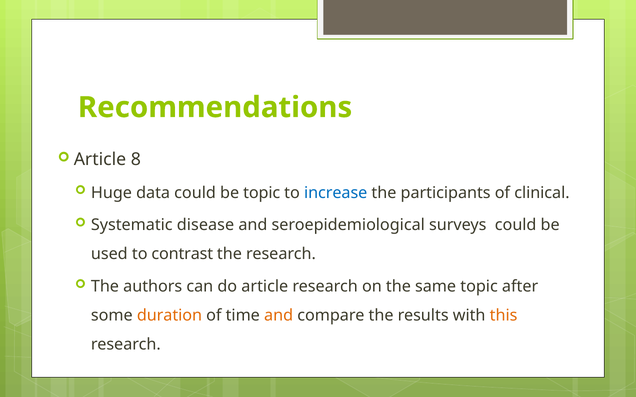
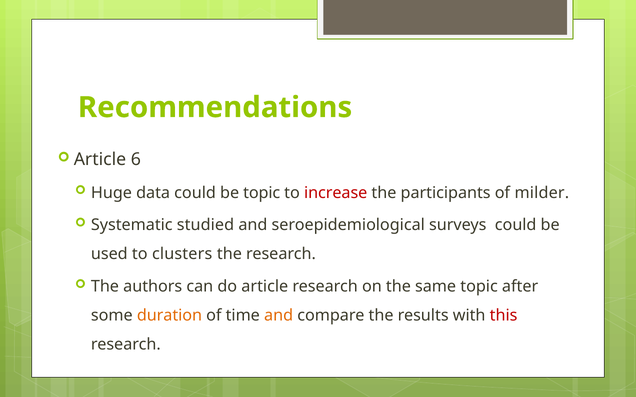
8: 8 -> 6
increase colour: blue -> red
clinical: clinical -> milder
disease: disease -> studied
contrast: contrast -> clusters
this colour: orange -> red
